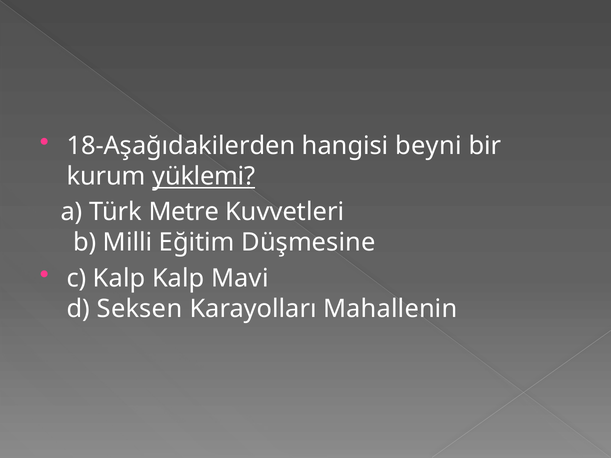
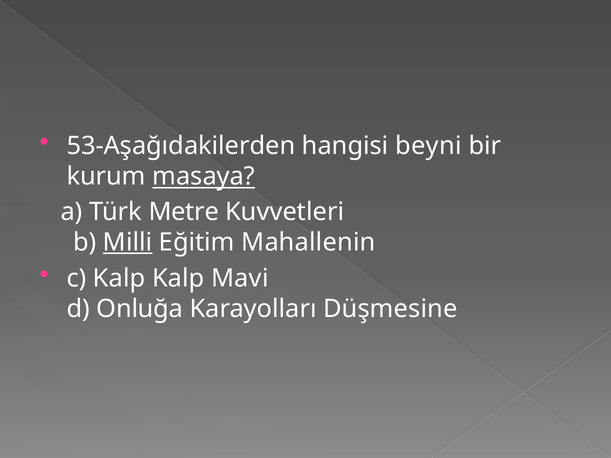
18-Aşağıdakilerden: 18-Aşağıdakilerden -> 53-Aşağıdakilerden
yüklemi: yüklemi -> masaya
Milli underline: none -> present
Düşmesine: Düşmesine -> Mahallenin
Seksen: Seksen -> Onluğa
Mahallenin: Mahallenin -> Düşmesine
